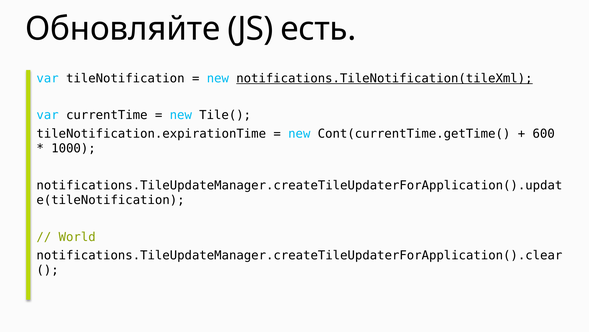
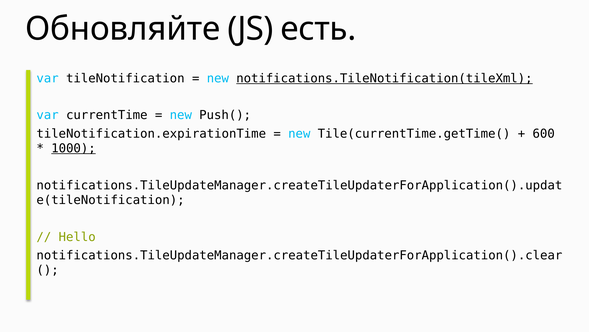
Tile(: Tile( -> Push(
Cont(currentTime.getTime(: Cont(currentTime.getTime( -> Tile(currentTime.getTime(
1000 underline: none -> present
World: World -> Hello
